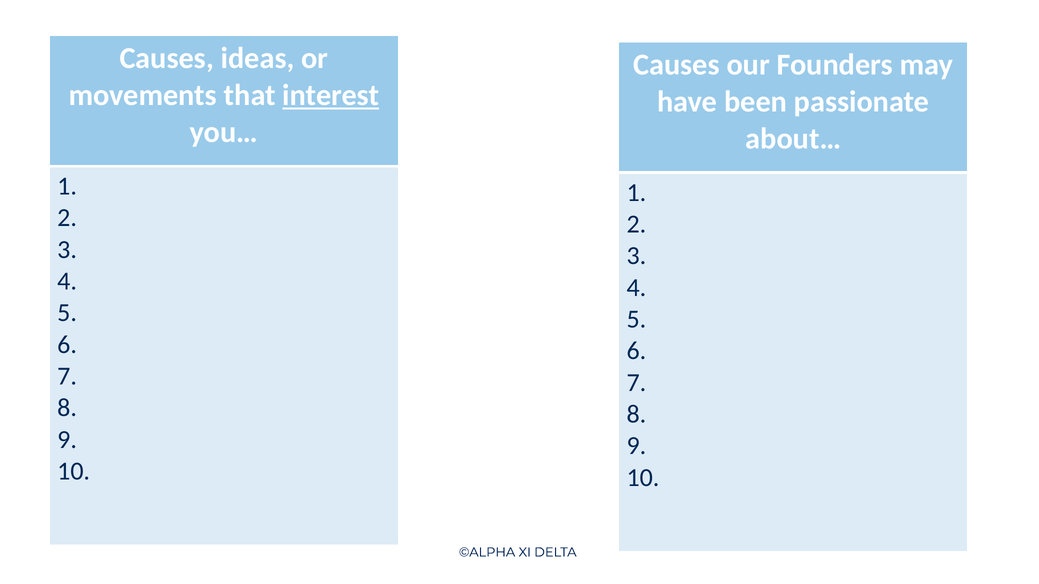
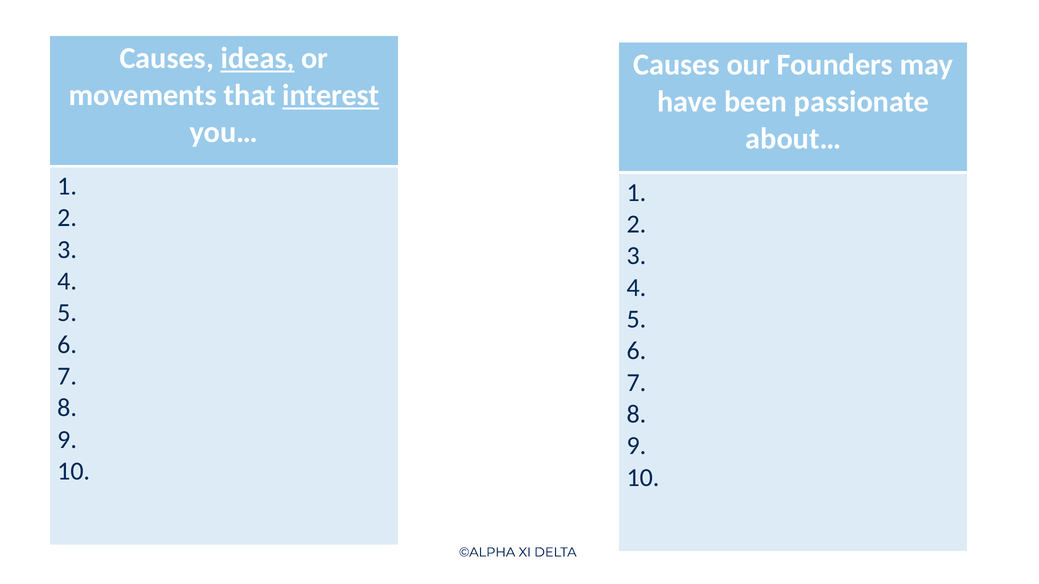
ideas underline: none -> present
